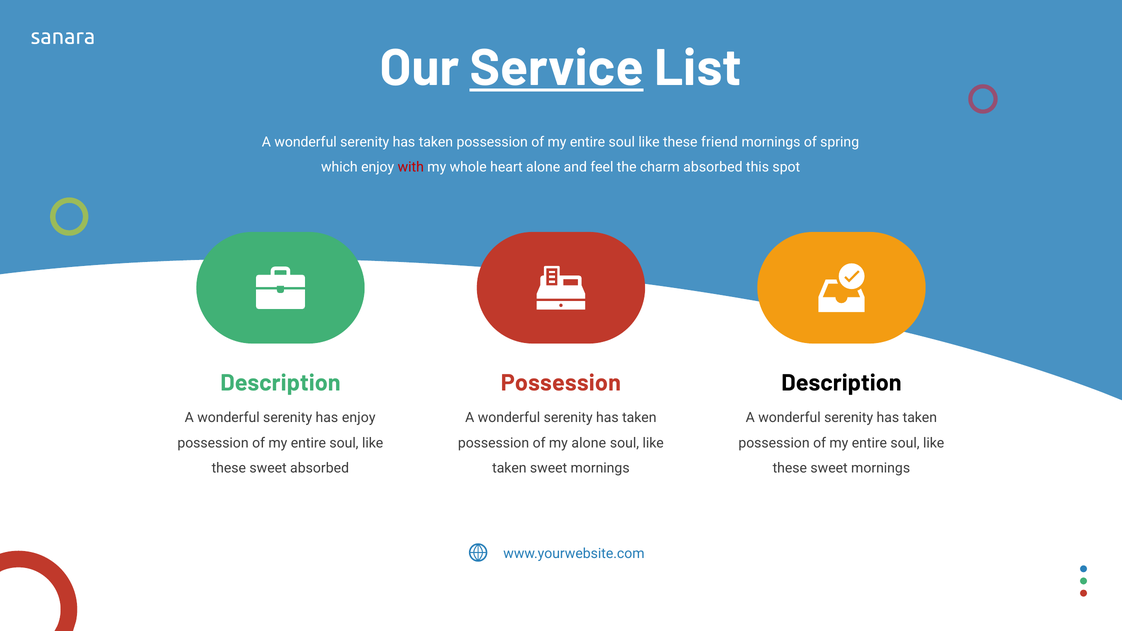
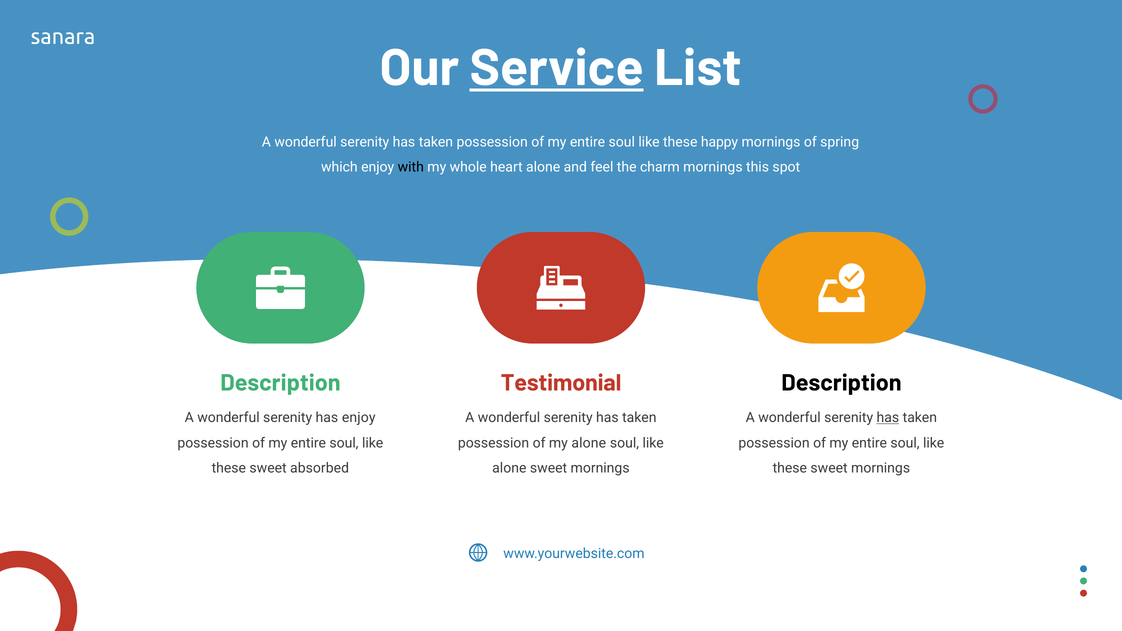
friend: friend -> happy
with colour: red -> black
charm absorbed: absorbed -> mornings
Possession at (561, 383): Possession -> Testimonial
has at (888, 418) underline: none -> present
taken at (509, 468): taken -> alone
